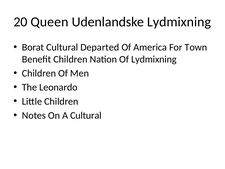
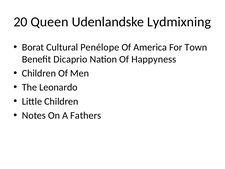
Departed: Departed -> Penélope
Benefit Children: Children -> Dicaprio
Of Lydmixning: Lydmixning -> Happyness
A Cultural: Cultural -> Fathers
